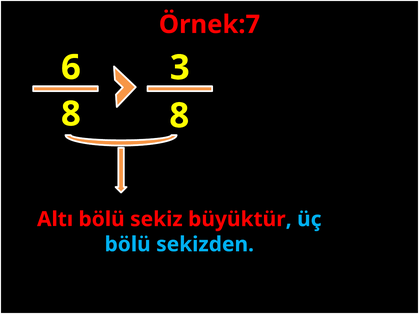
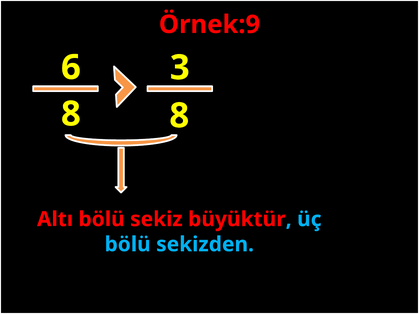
Örnek:7: Örnek:7 -> Örnek:9
